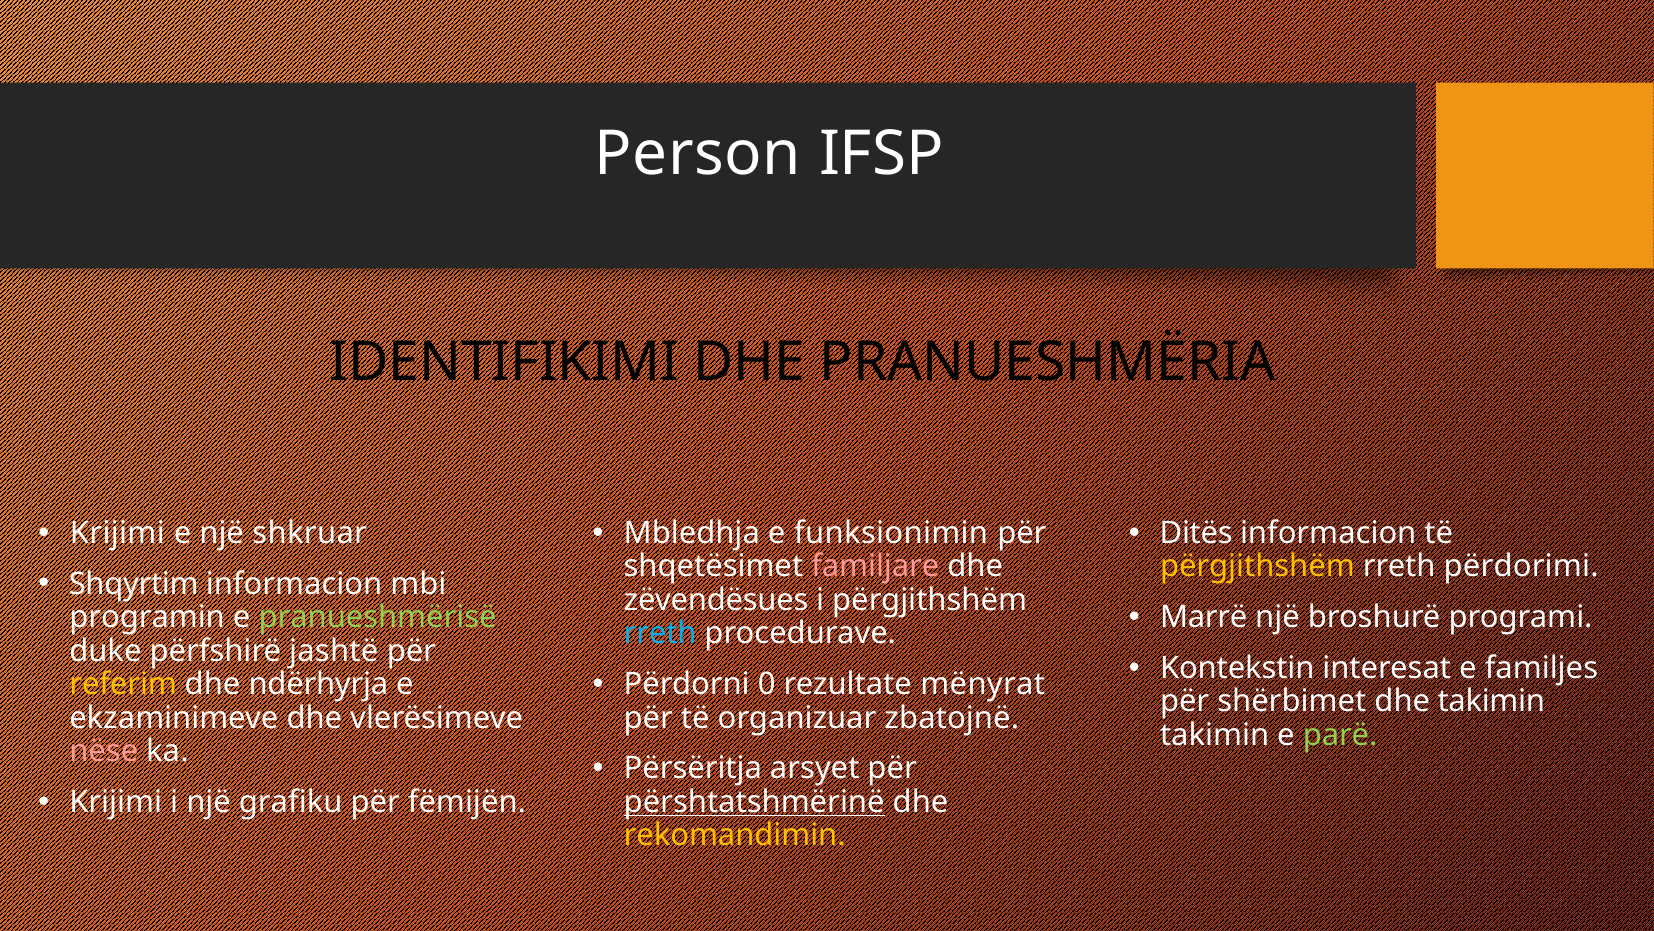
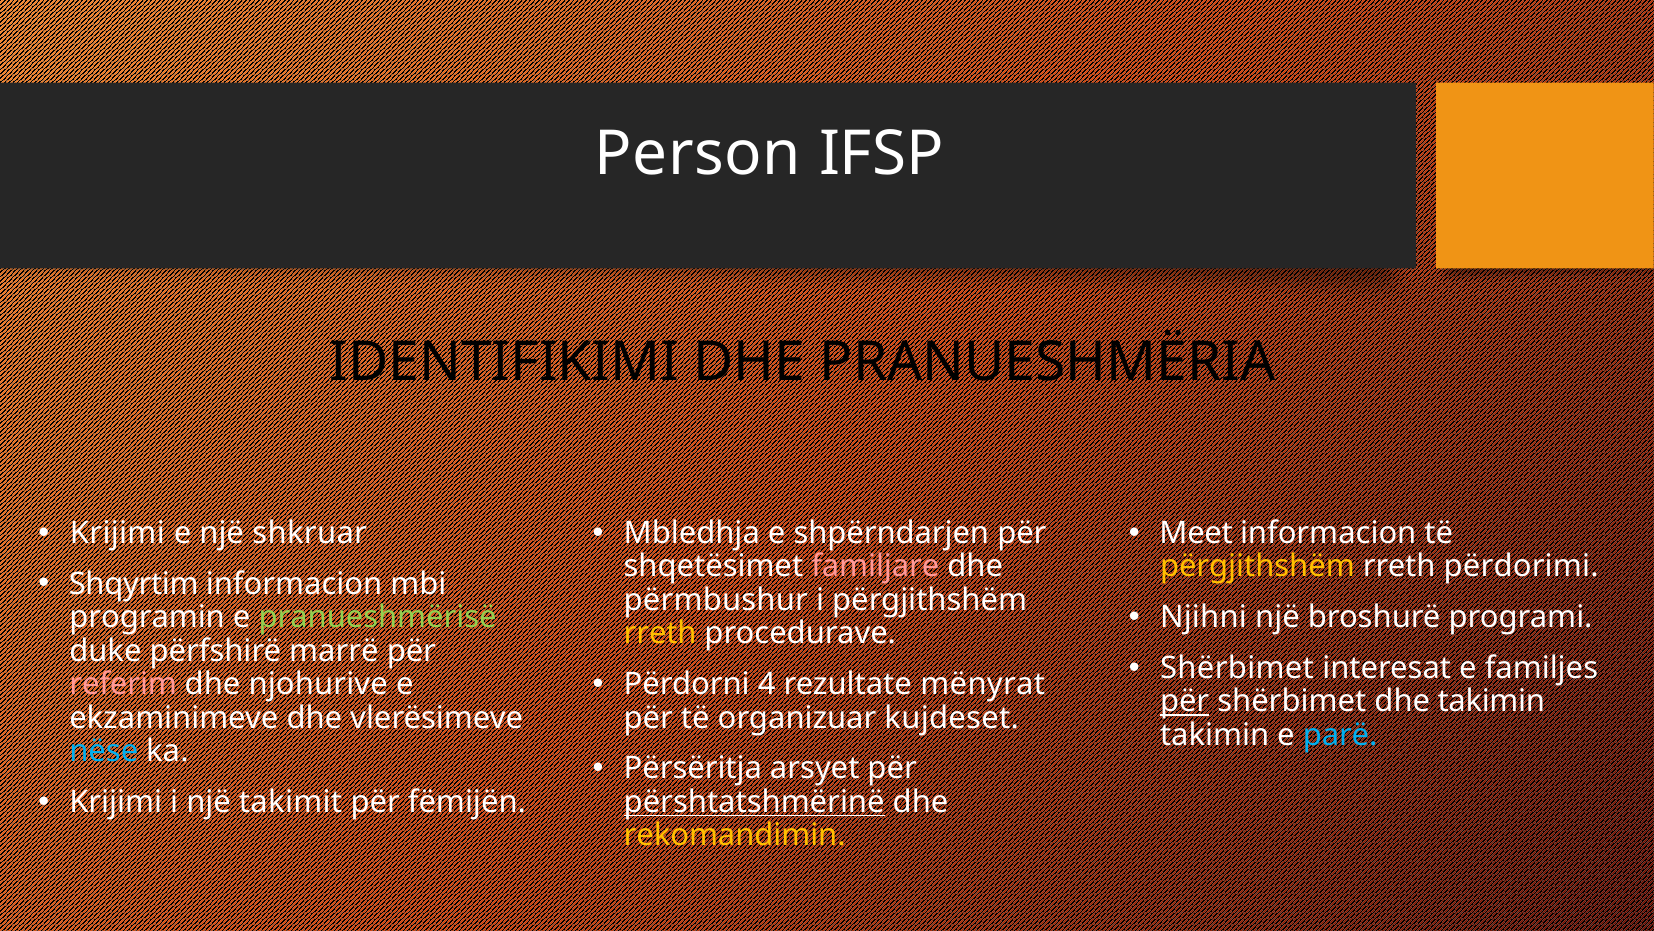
funksionimin: funksionimin -> shpërndarjen
Ditës: Ditës -> Meet
zëvendësues: zëvendësues -> përmbushur
Marrë: Marrë -> Njihni
rreth at (660, 633) colour: light blue -> yellow
jashtë: jashtë -> marrë
Kontekstin at (1237, 668): Kontekstin -> Shërbimet
0: 0 -> 4
referim colour: yellow -> pink
ndërhyrja: ndërhyrja -> njohurive
për at (1185, 701) underline: none -> present
zbatojnë: zbatojnë -> kujdeset
parë colour: light green -> light blue
nëse colour: pink -> light blue
grafiku: grafiku -> takimit
